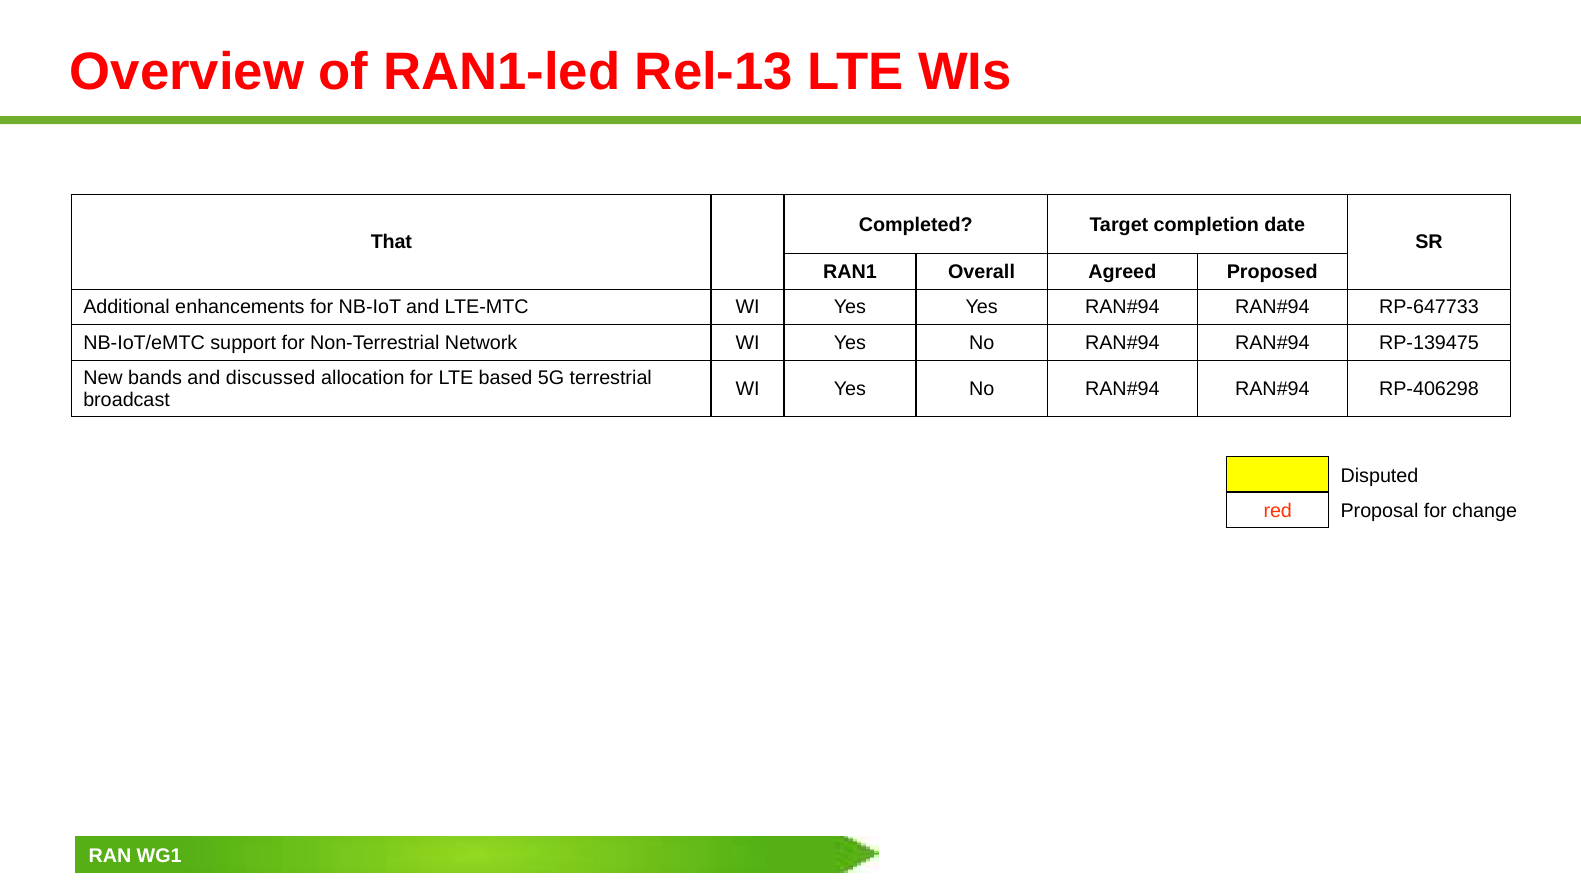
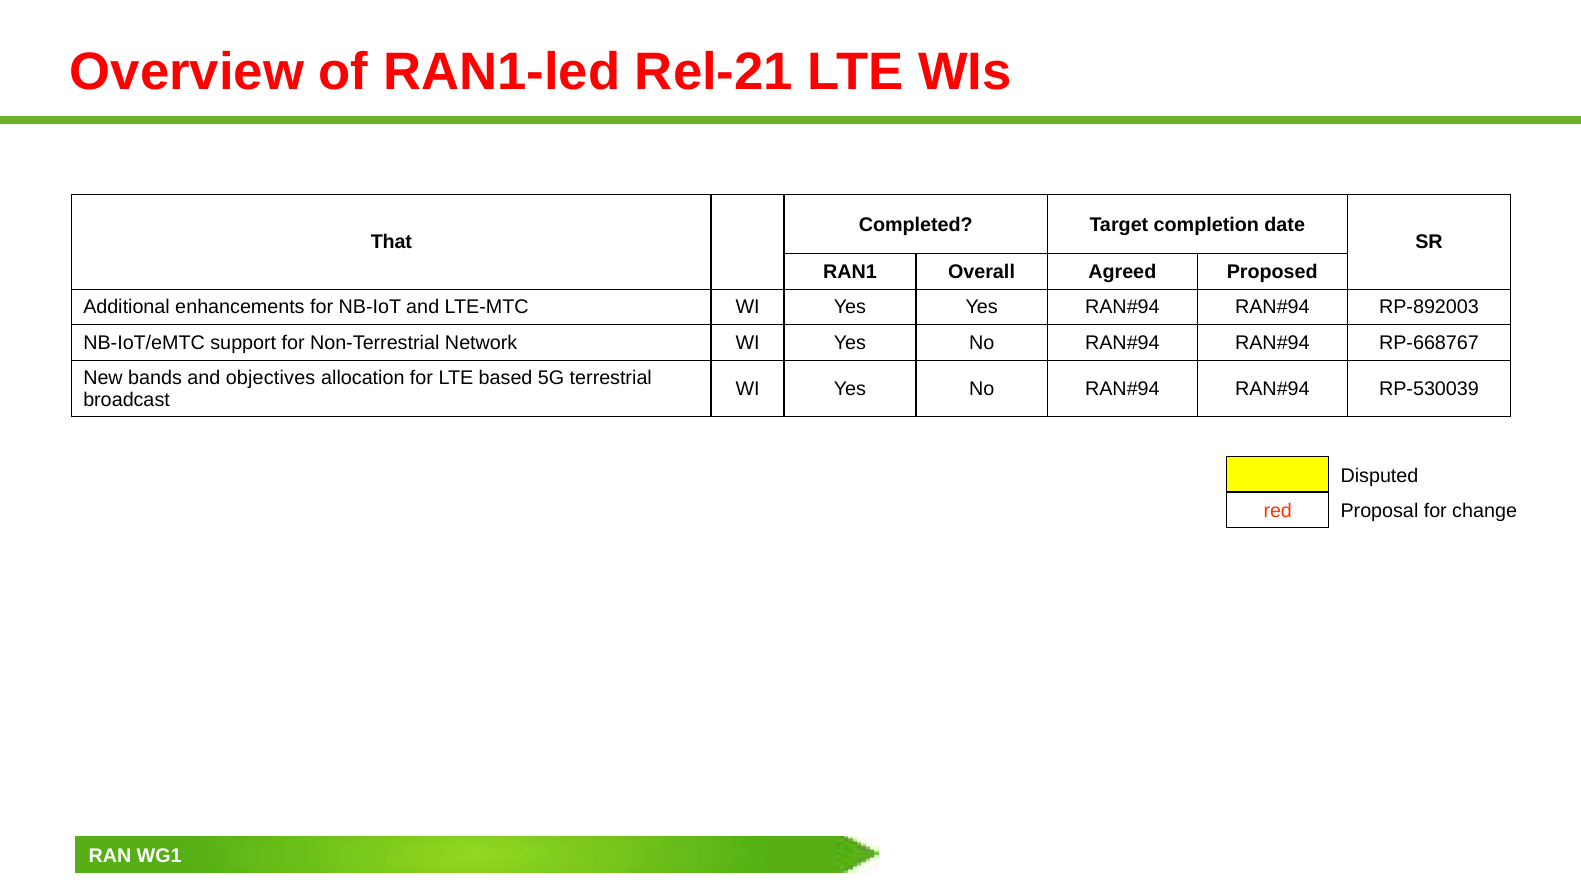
Rel-13: Rel-13 -> Rel-21
RP-647733: RP-647733 -> RP-892003
RP-139475: RP-139475 -> RP-668767
discussed: discussed -> objectives
RP-406298: RP-406298 -> RP-530039
